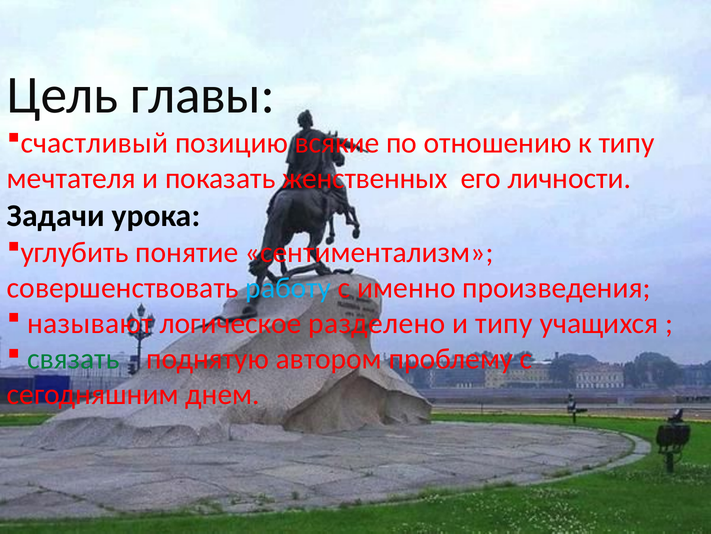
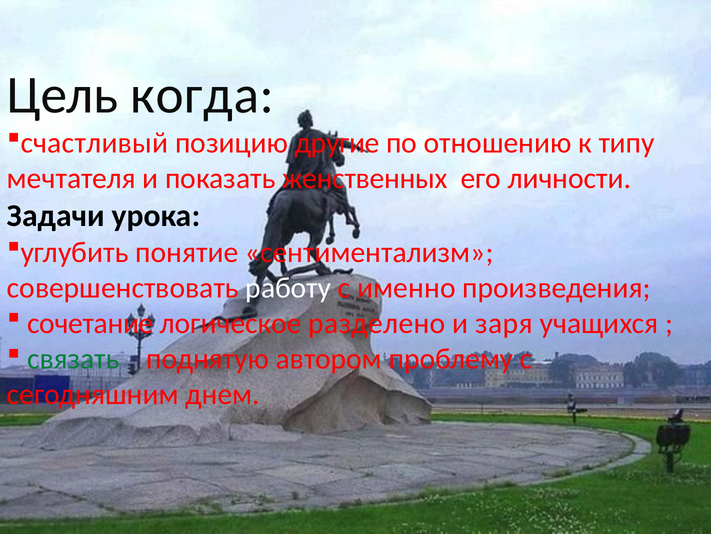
главы: главы -> когда
всякие: всякие -> другие
работу colour: light blue -> white
называют: называют -> сочетание
и типу: типу -> заря
